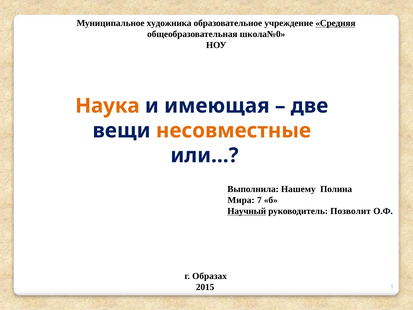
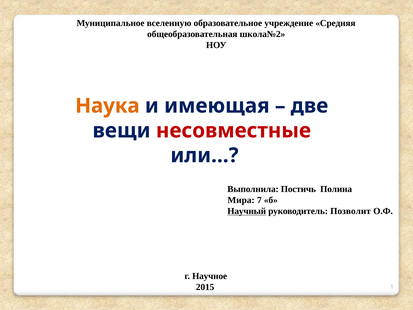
художника: художника -> вселенную
Средняя underline: present -> none
школа№0: школа№0 -> школа№2
несовместные colour: orange -> red
Нашему: Нашему -> Постичь
Образах: Образах -> Научное
